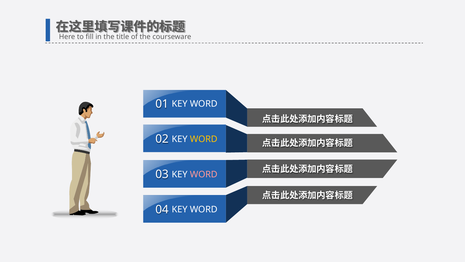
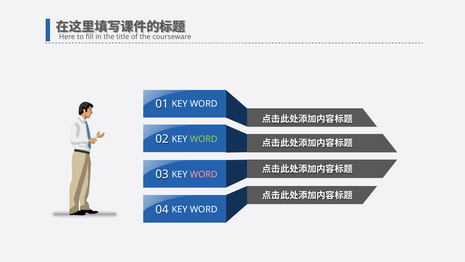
WORD at (204, 139) colour: yellow -> light green
